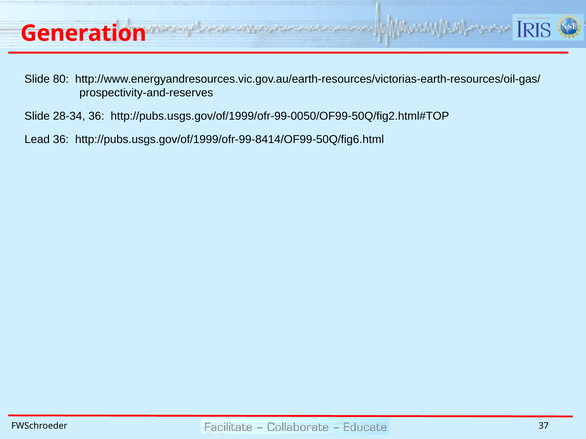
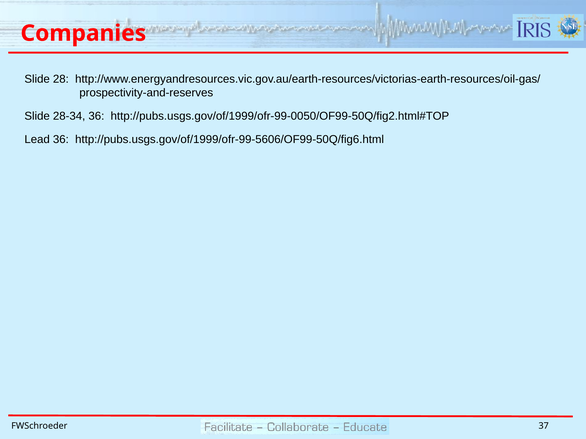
Generation: Generation -> Companies
80: 80 -> 28
http://pubs.usgs.gov/of/1999/ofr-99-8414/OF99-50Q/fig6.html: http://pubs.usgs.gov/of/1999/ofr-99-8414/OF99-50Q/fig6.html -> http://pubs.usgs.gov/of/1999/ofr-99-5606/OF99-50Q/fig6.html
